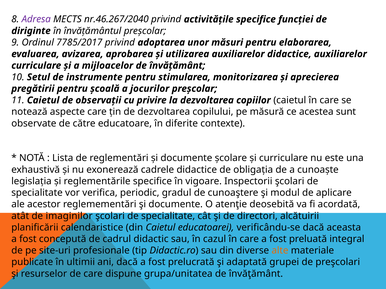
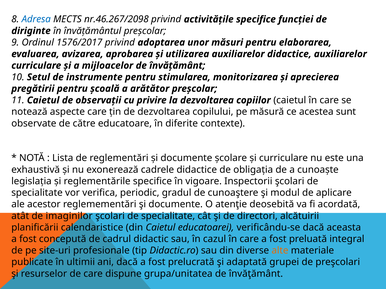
Adresa colour: purple -> blue
nr.46.267/2040: nr.46.267/2040 -> nr.46.267/2098
7785/2017: 7785/2017 -> 1576/2017
jocurilor: jocurilor -> arătător
